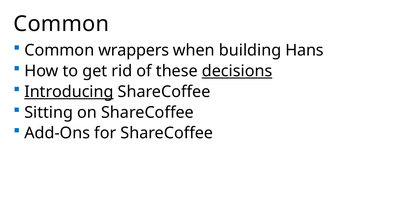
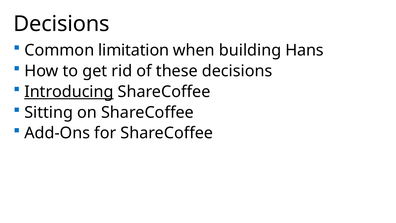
Common at (61, 24): Common -> Decisions
wrappers: wrappers -> limitation
decisions at (237, 71) underline: present -> none
